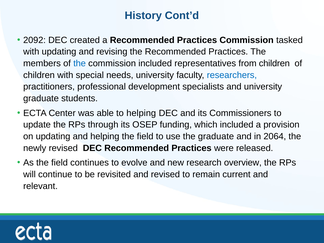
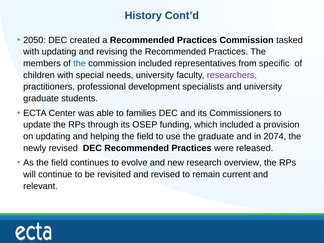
2092: 2092 -> 2050
from children: children -> specific
researchers colour: blue -> purple
to helping: helping -> families
2064: 2064 -> 2074
